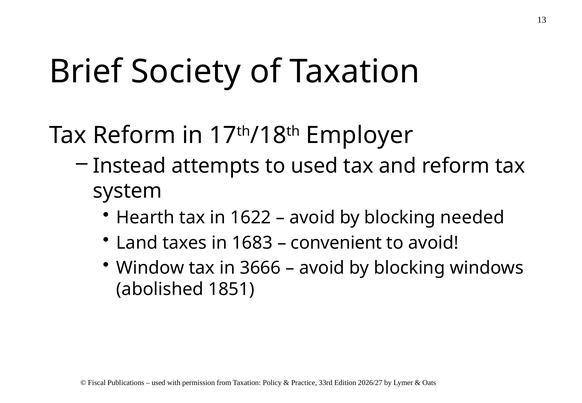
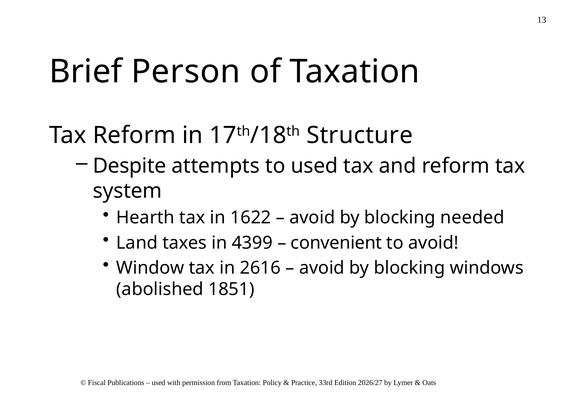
Society: Society -> Person
Employer: Employer -> Structure
Instead: Instead -> Despite
1683: 1683 -> 4399
3666: 3666 -> 2616
